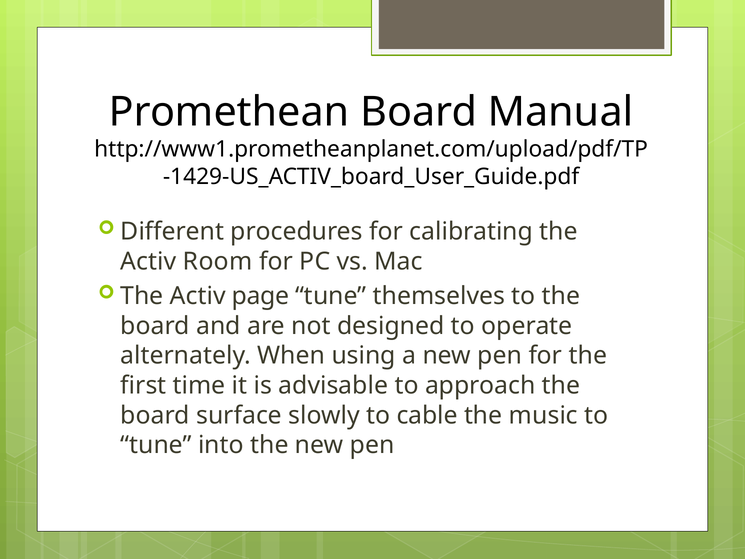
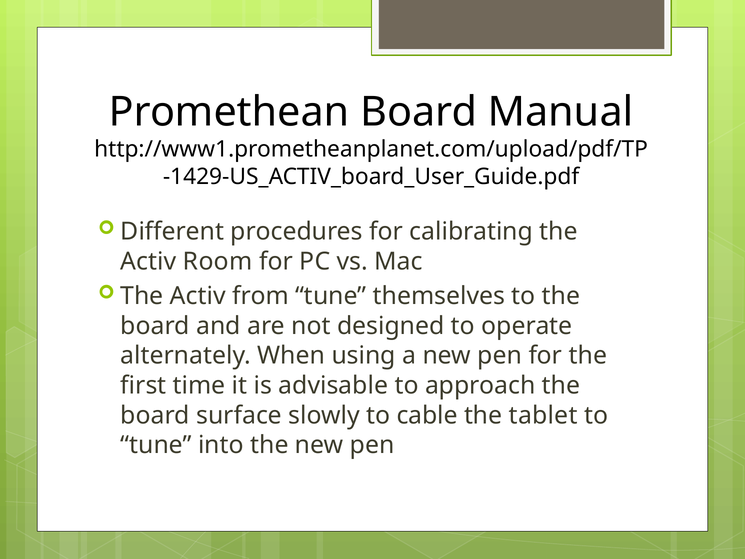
page: page -> from
music: music -> tablet
